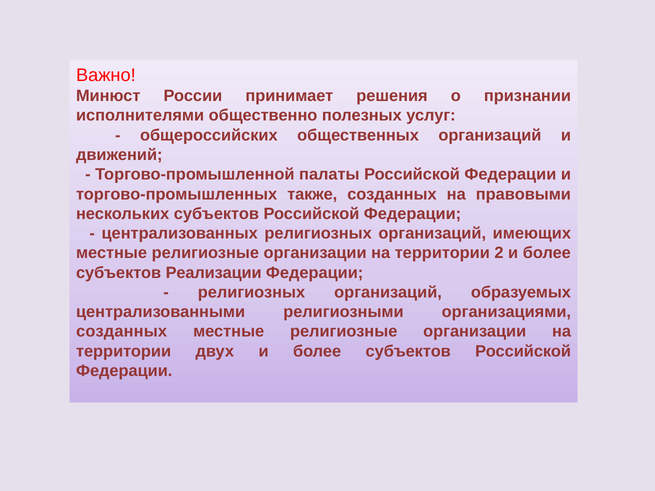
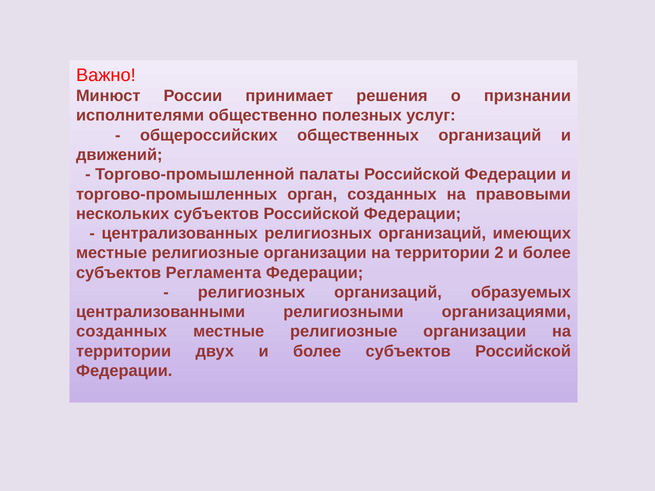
также: также -> орган
Реализации: Реализации -> Регламента
